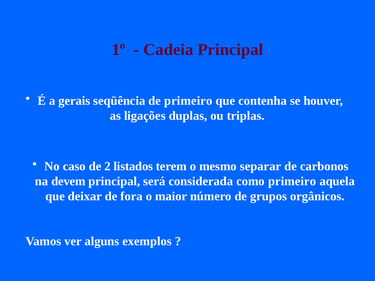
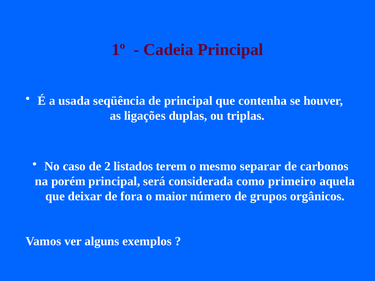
gerais: gerais -> usada
de primeiro: primeiro -> principal
devem: devem -> porém
